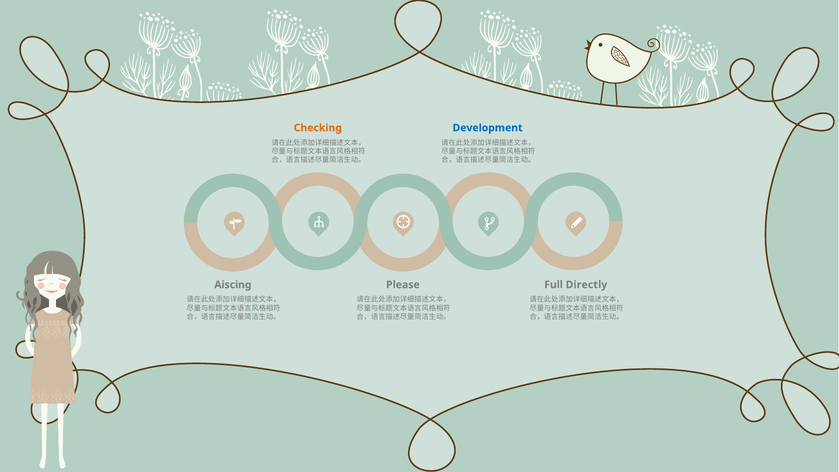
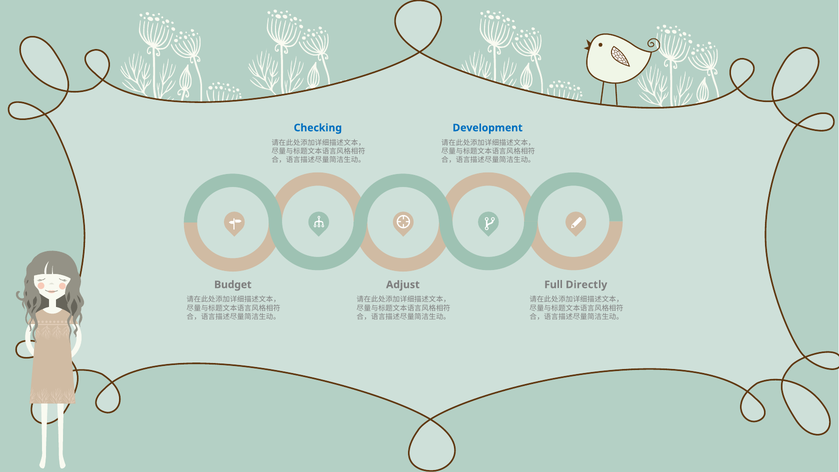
Checking colour: orange -> blue
Aiscing: Aiscing -> Budget
Please: Please -> Adjust
